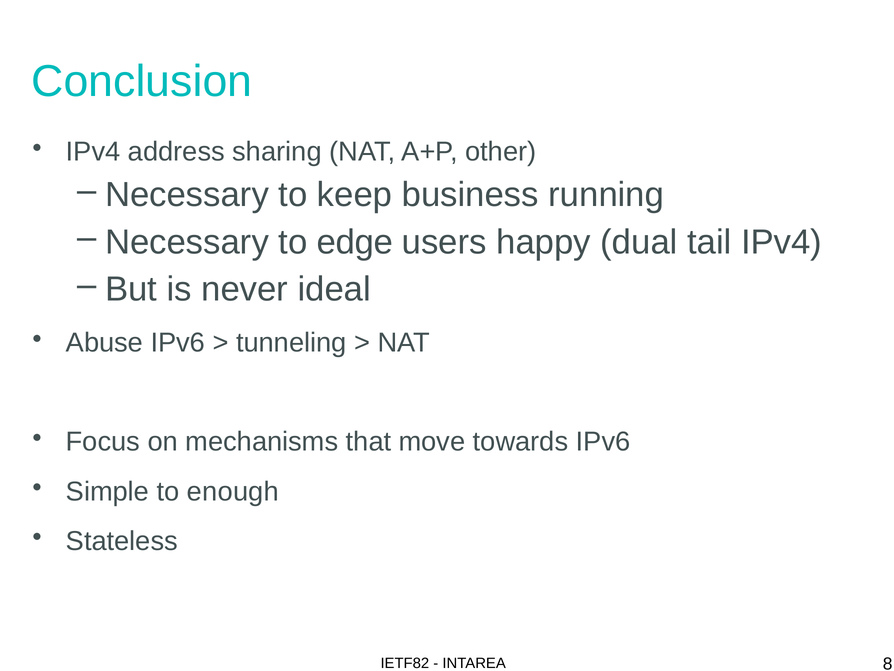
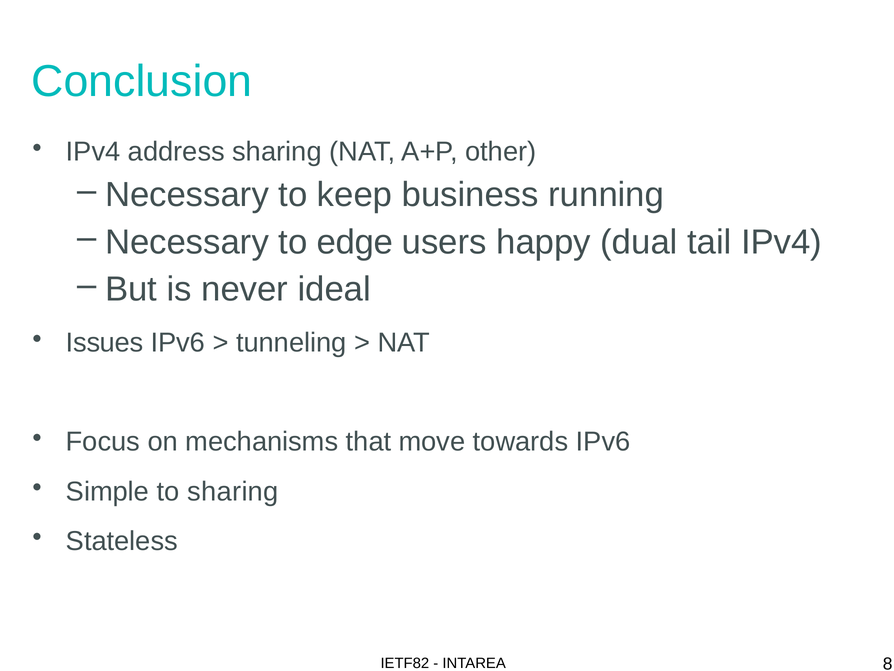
Abuse: Abuse -> Issues
to enough: enough -> sharing
